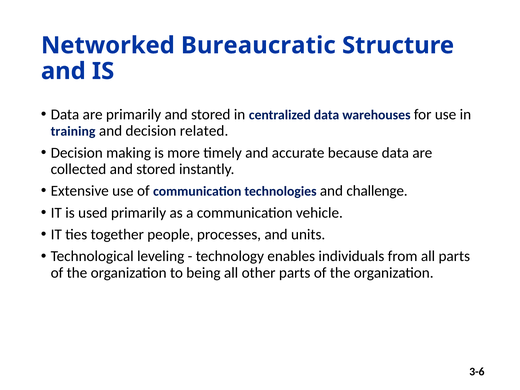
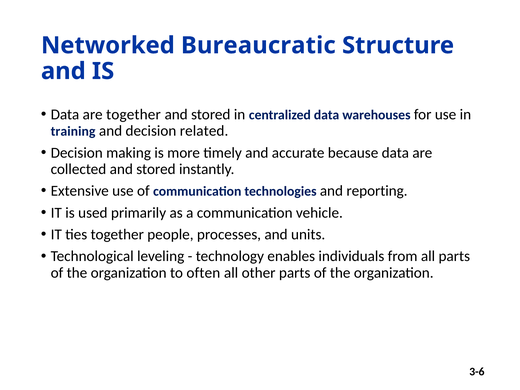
are primarily: primarily -> together
challenge: challenge -> reporting
being: being -> often
